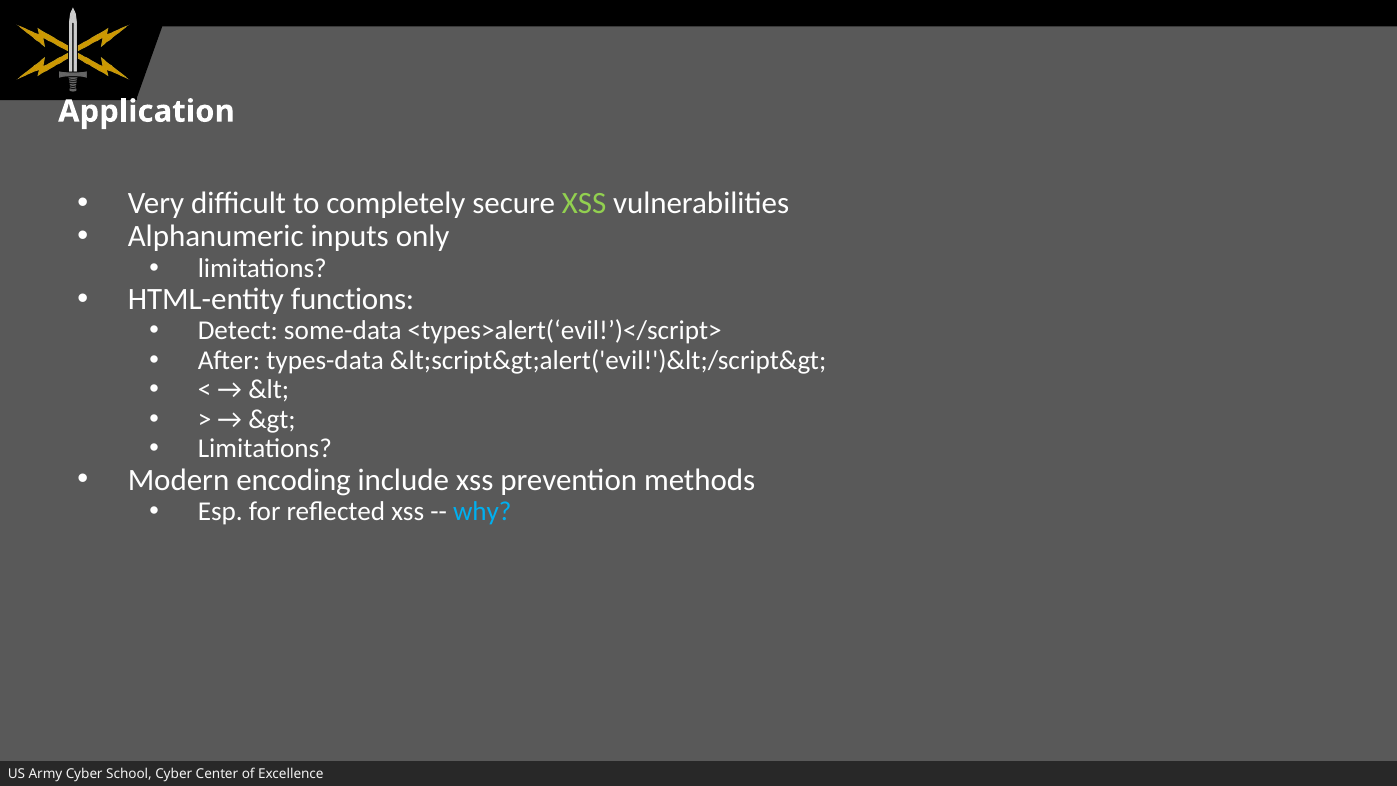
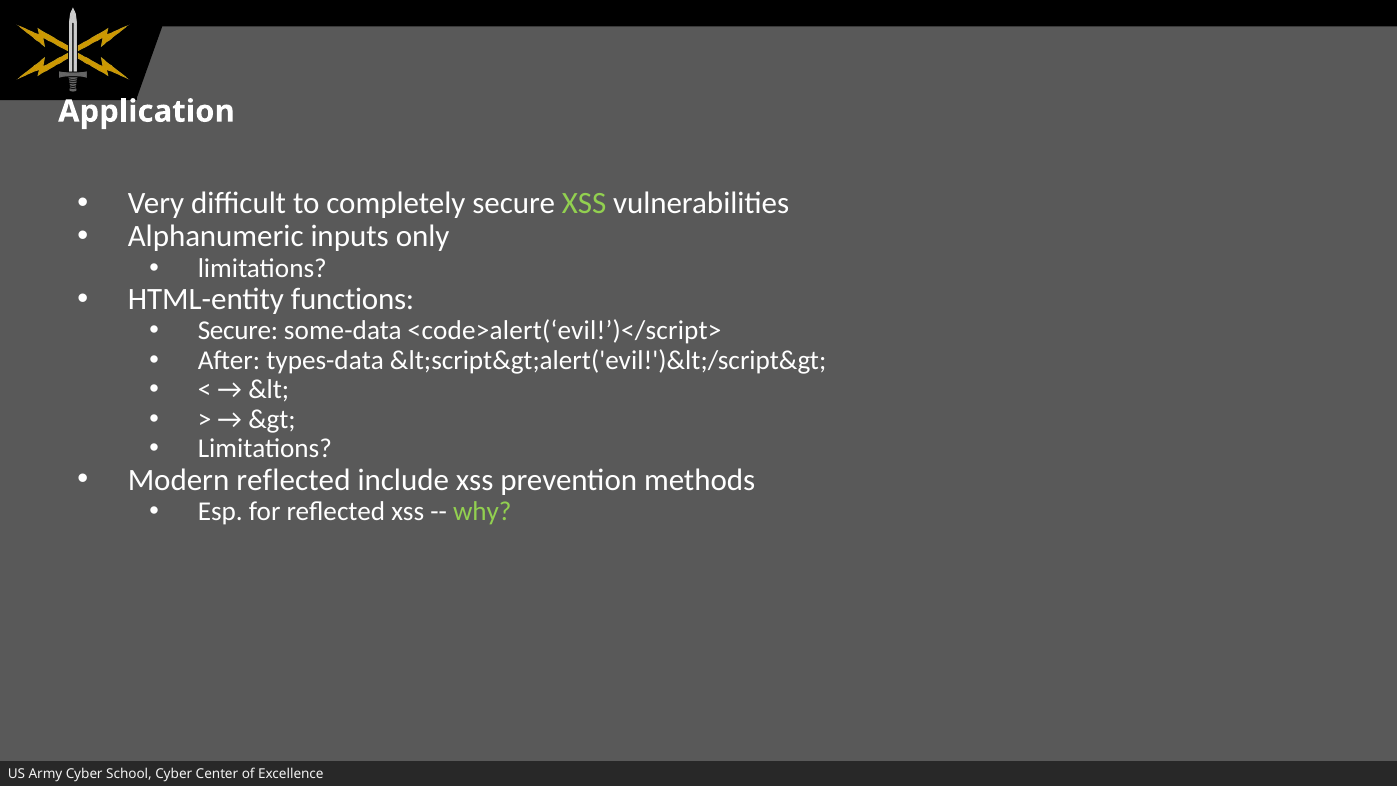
Detect at (238, 331): Detect -> Secure
<types>alert(‘evil!’)</script>: <types>alert(‘evil!’)</script> -> <code>alert(‘evil!’)</script>
Modern encoding: encoding -> reflected
why colour: light blue -> light green
